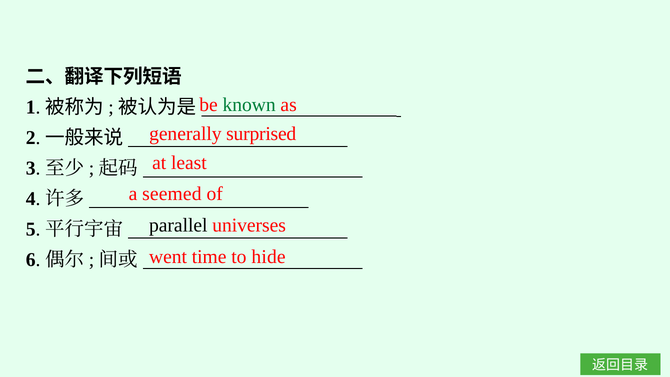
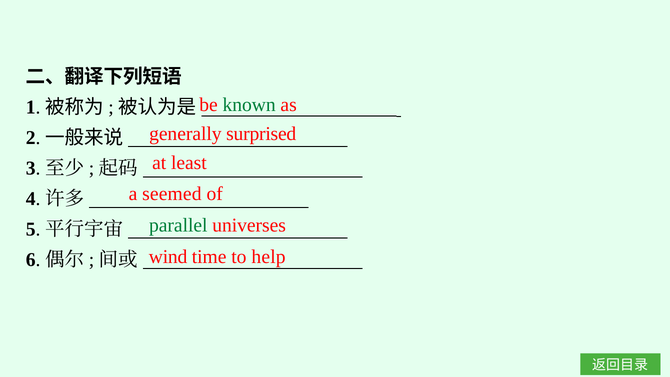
parallel colour: black -> green
went: went -> wind
hide: hide -> help
